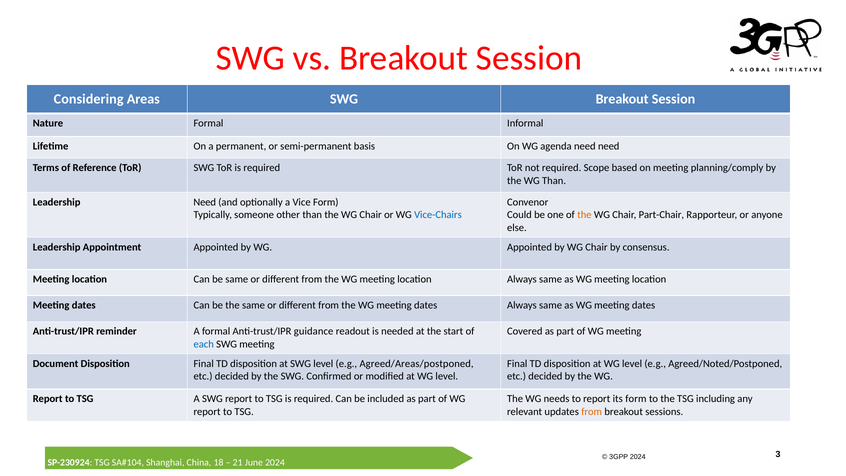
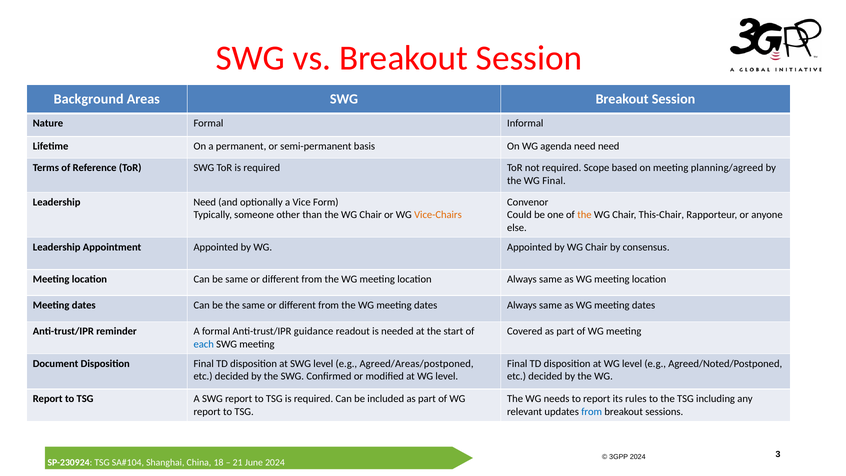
Considering: Considering -> Background
planning/comply: planning/comply -> planning/agreed
WG Than: Than -> Final
Vice-Chairs colour: blue -> orange
Part-Chair: Part-Chair -> This-Chair
its form: form -> rules
from at (592, 412) colour: orange -> blue
